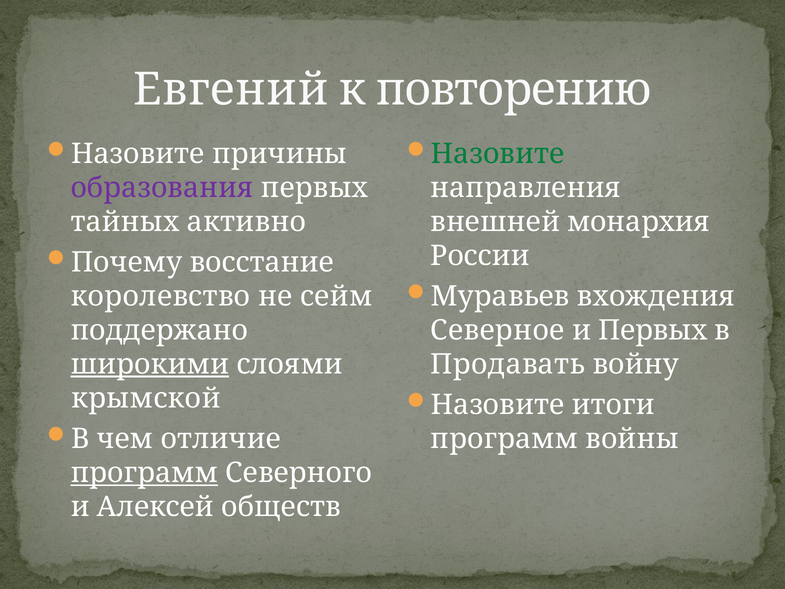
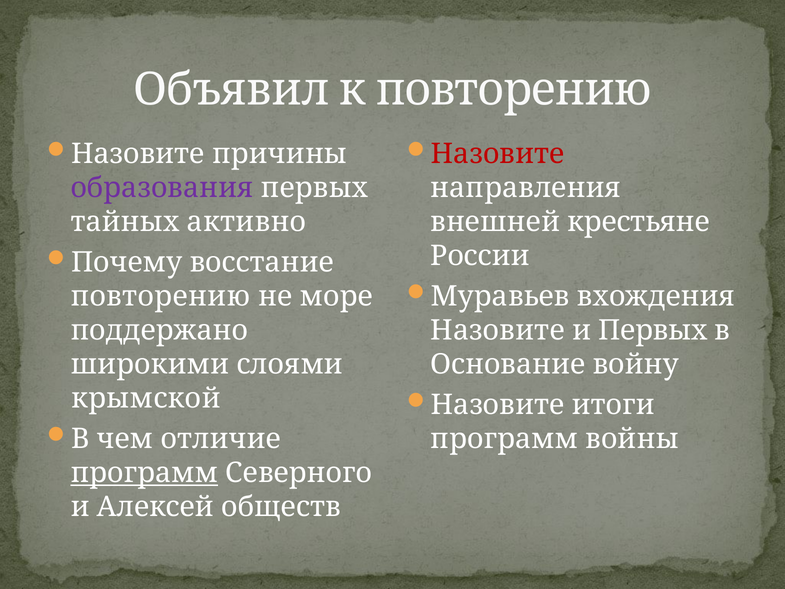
Евгений: Евгений -> Объявил
Назовите at (498, 154) colour: green -> red
монархия: монархия -> крестьяне
королевство at (161, 296): королевство -> повторению
сейм: сейм -> море
Северное at (497, 330): Северное -> Назовите
широкими underline: present -> none
Продавать: Продавать -> Основание
